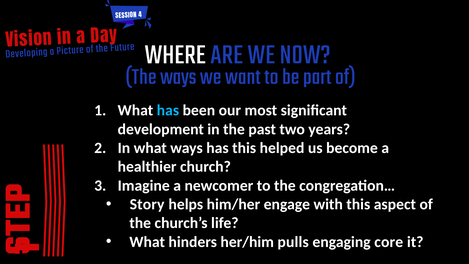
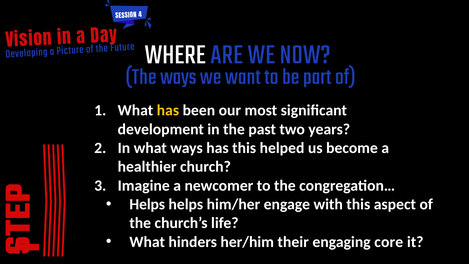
has at (168, 110) colour: light blue -> yellow
Story at (147, 204): Story -> Helps
pulls: pulls -> their
